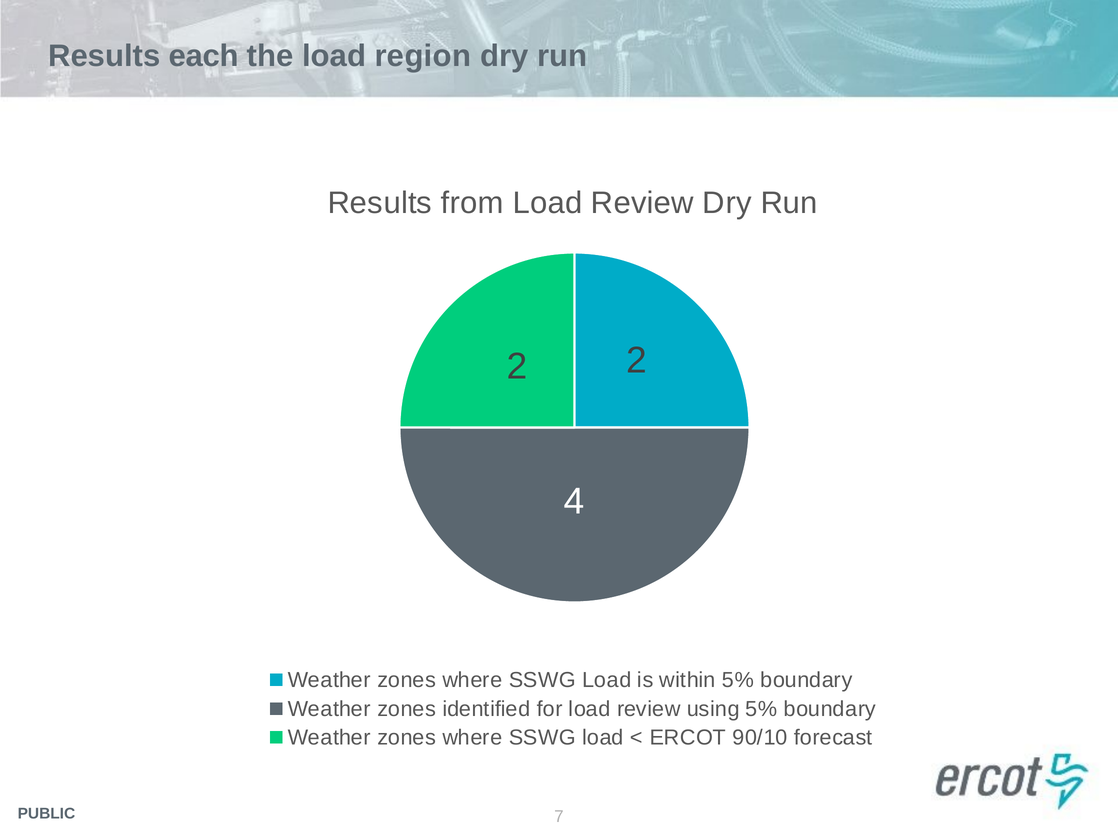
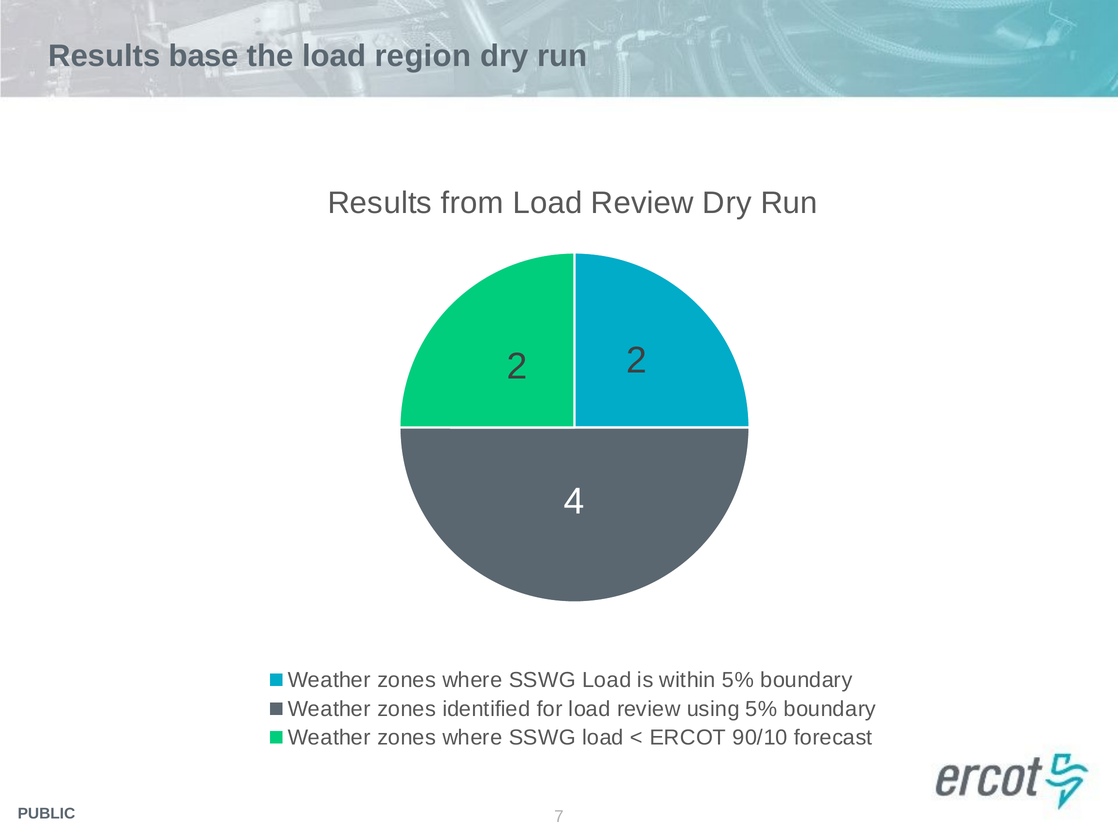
each: each -> base
